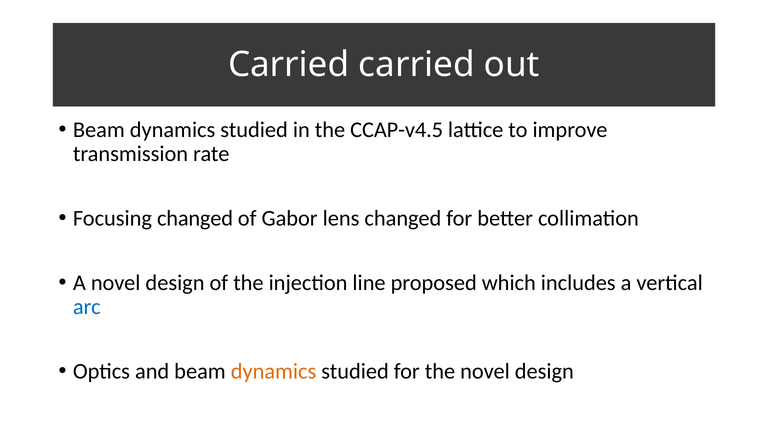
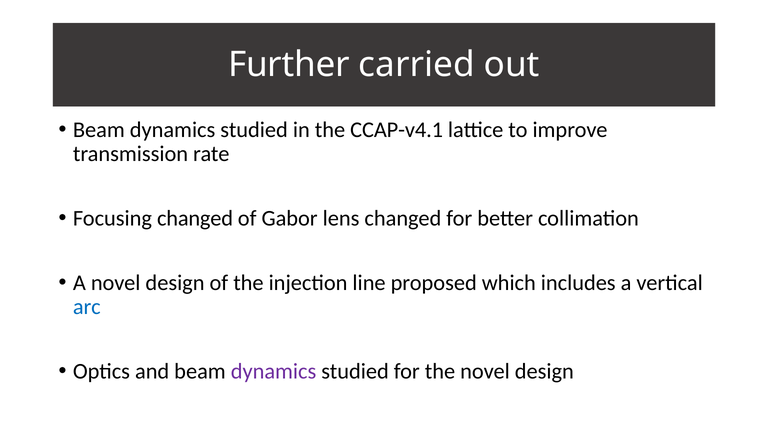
Carried at (289, 65): Carried -> Further
CCAP-v4.5: CCAP-v4.5 -> CCAP-v4.1
dynamics at (274, 371) colour: orange -> purple
